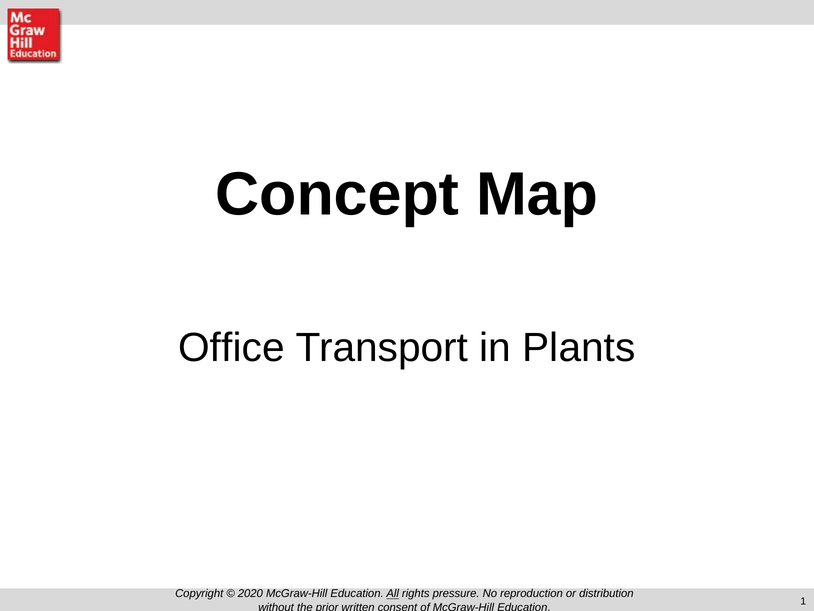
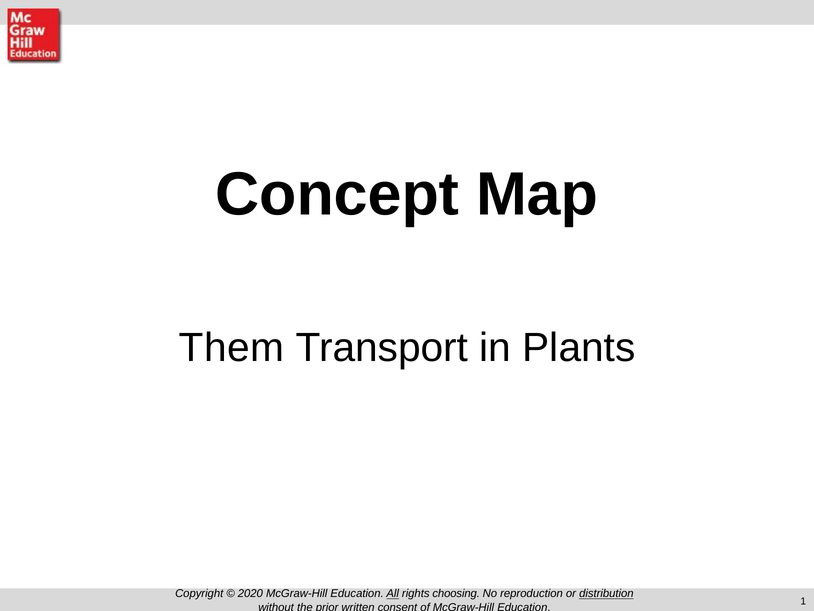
Office: Office -> Them
pressure: pressure -> choosing
distribution underline: none -> present
